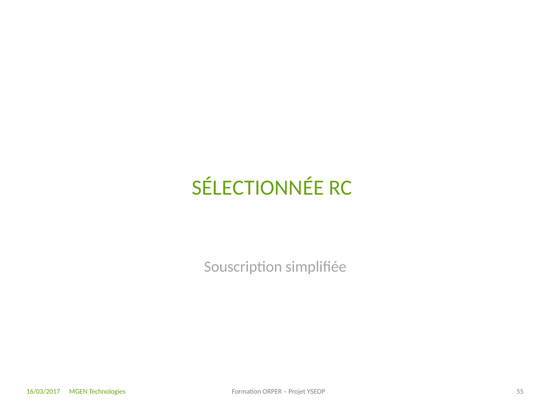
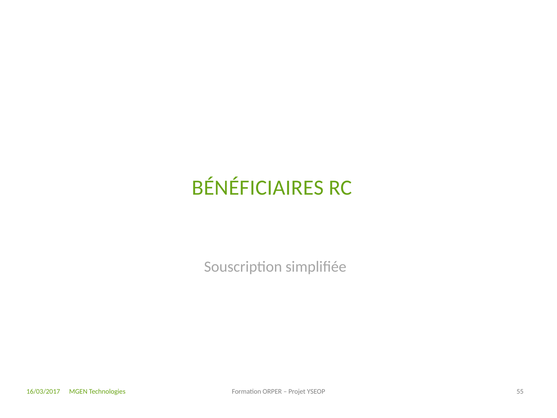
SÉLECTIONNÉE: SÉLECTIONNÉE -> BÉNÉFICIAIRES
